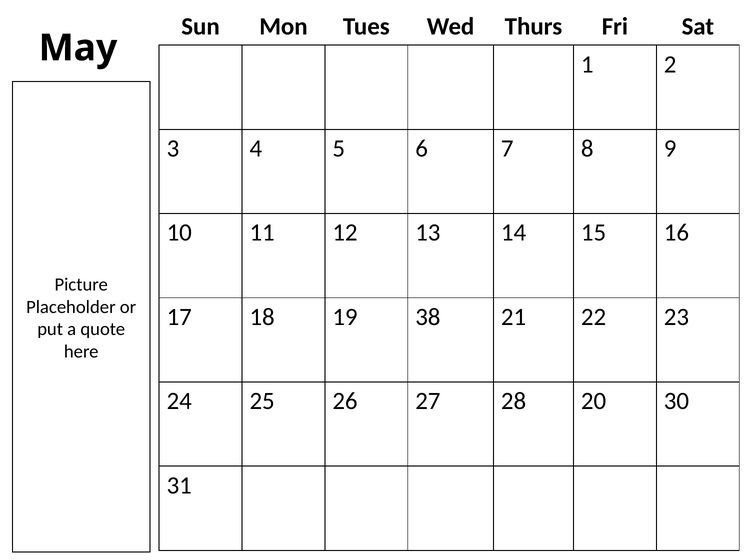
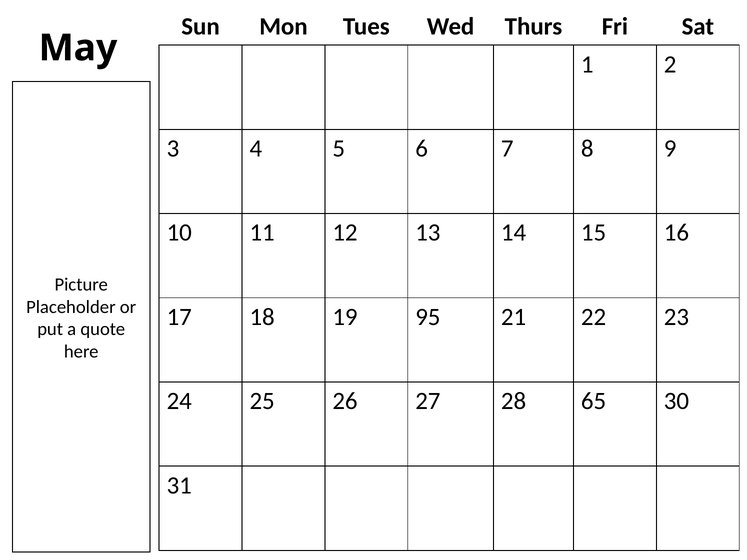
38: 38 -> 95
20: 20 -> 65
